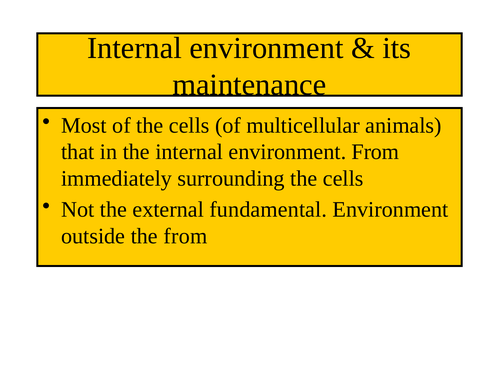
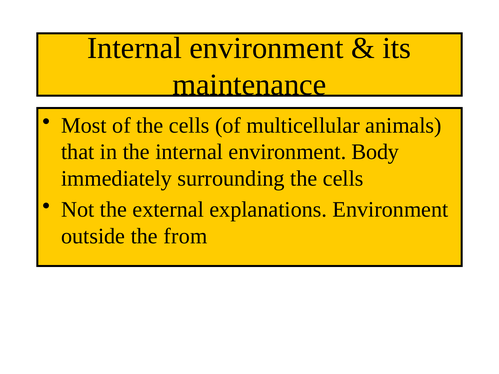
environment From: From -> Body
fundamental: fundamental -> explanations
